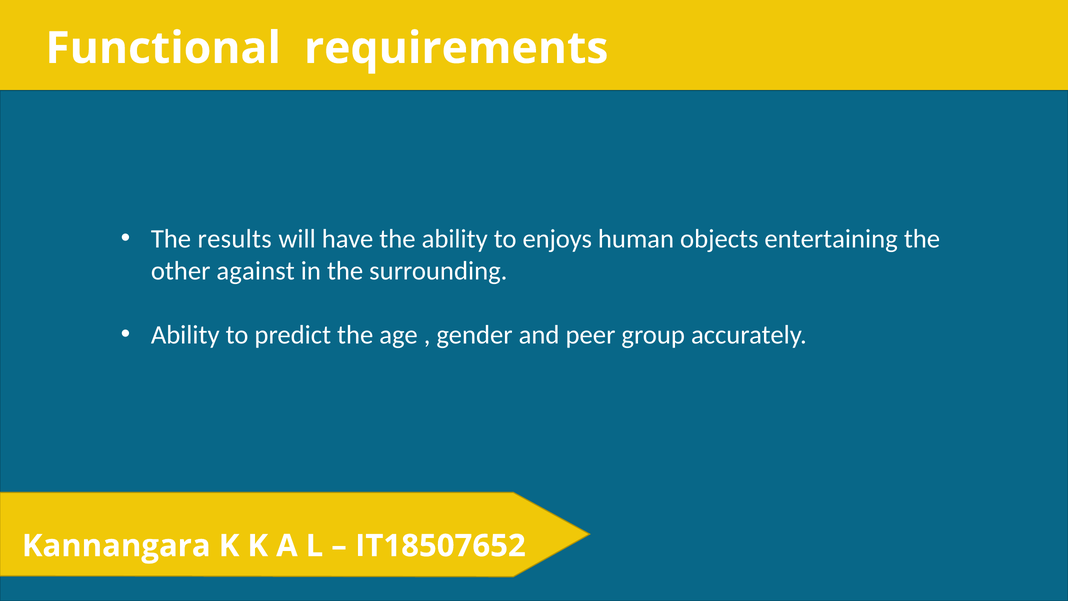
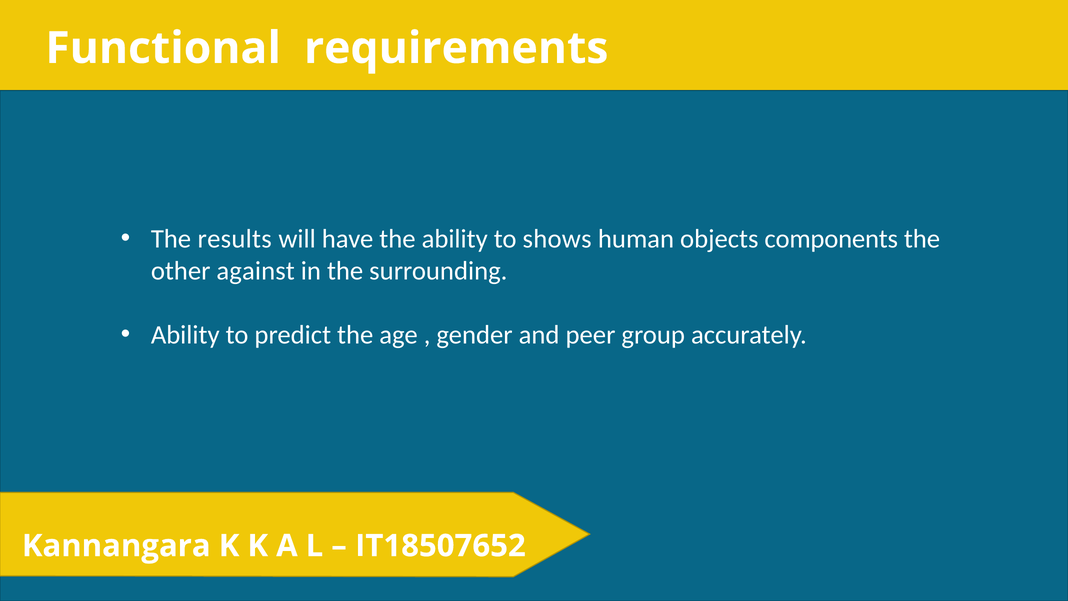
enjoys: enjoys -> shows
entertaining: entertaining -> components
